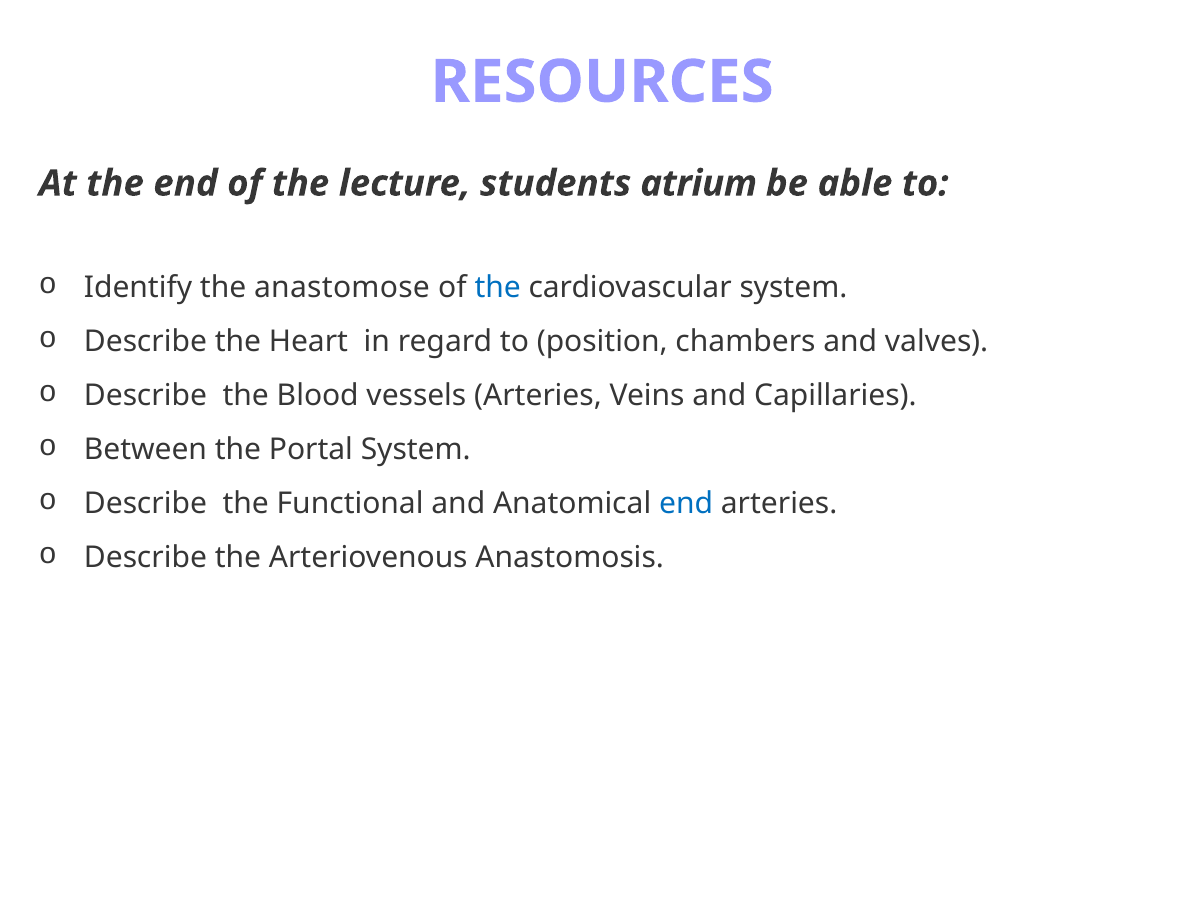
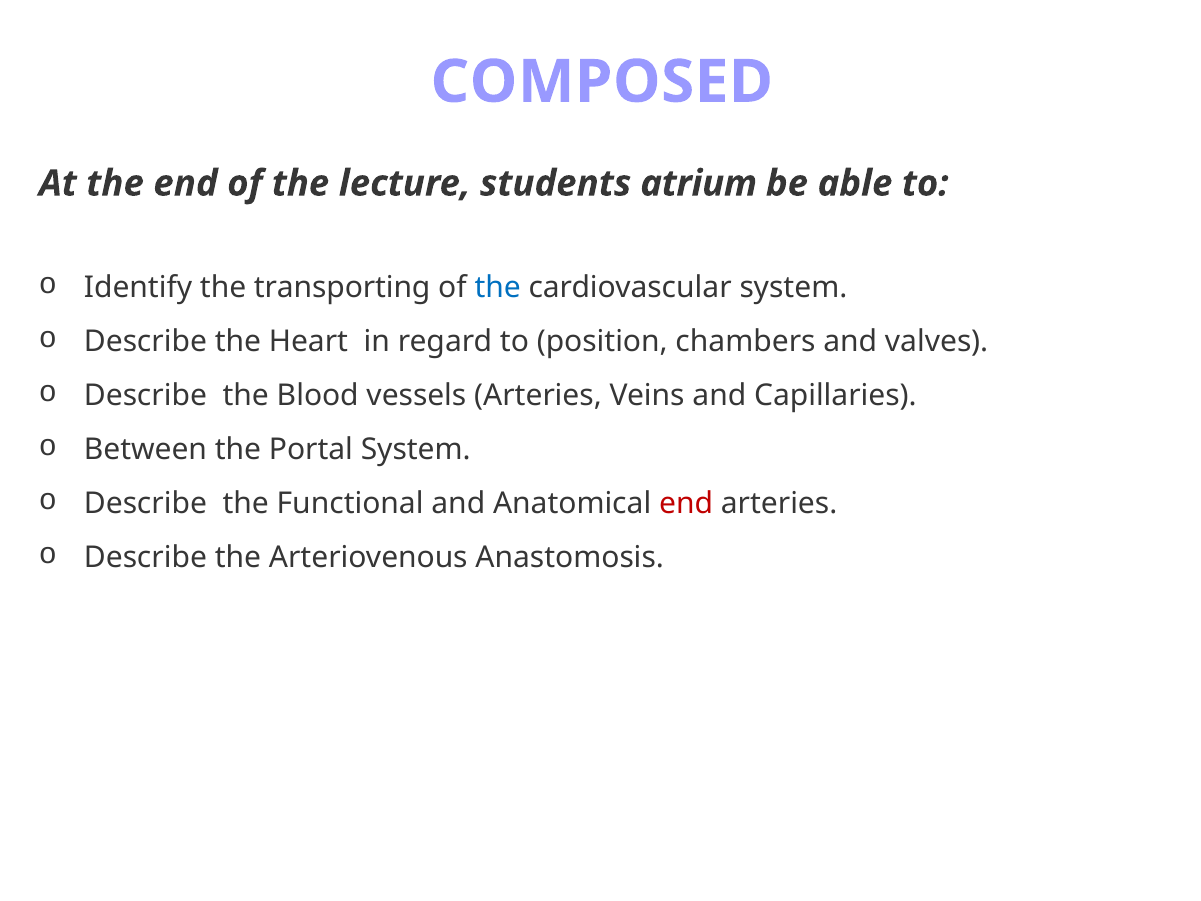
RESOURCES: RESOURCES -> COMPOSED
anastomose: anastomose -> transporting
end at (686, 504) colour: blue -> red
